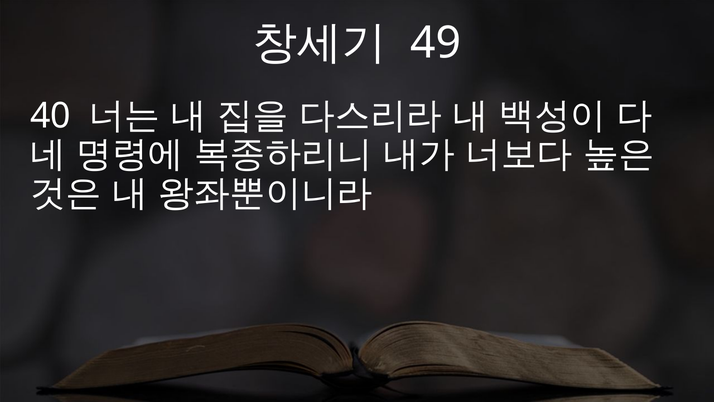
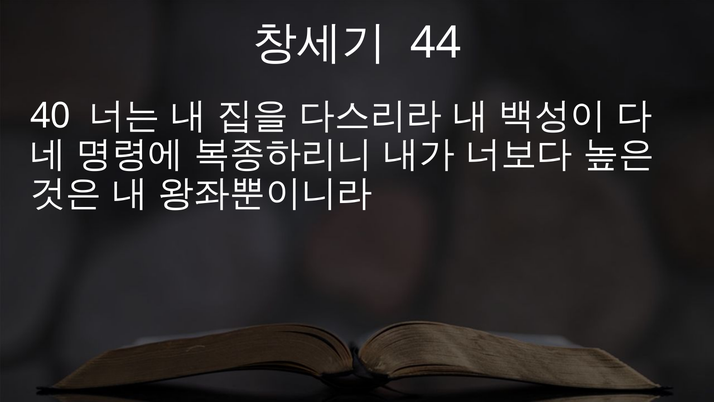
49: 49 -> 44
